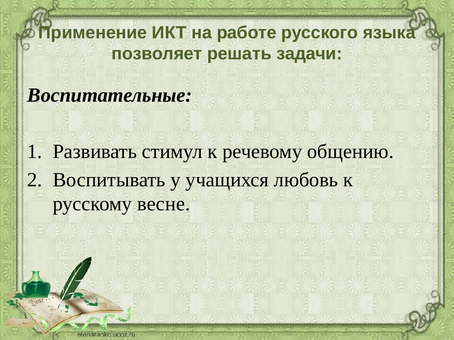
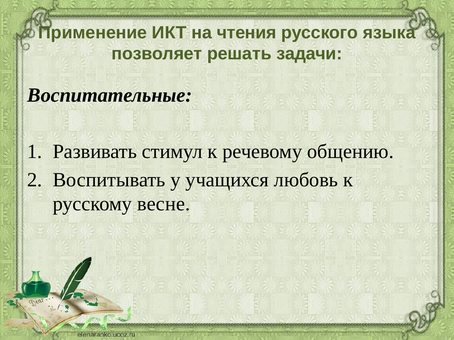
работе: работе -> чтения
